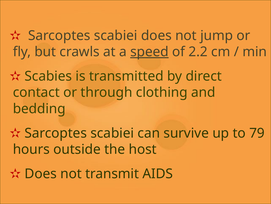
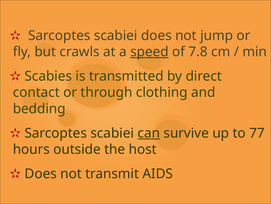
2.2: 2.2 -> 7.8
can underline: none -> present
79: 79 -> 77
